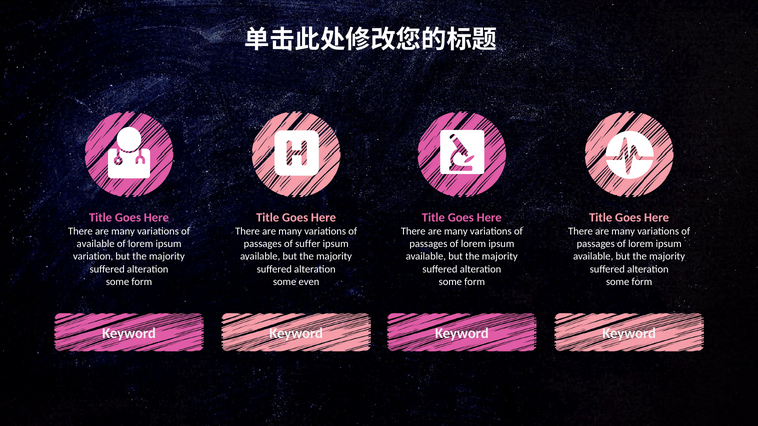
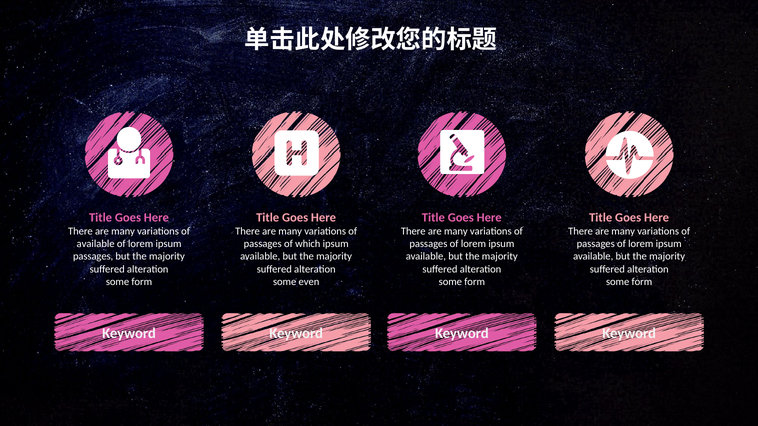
suffer: suffer -> which
variation at (93, 257): variation -> passages
